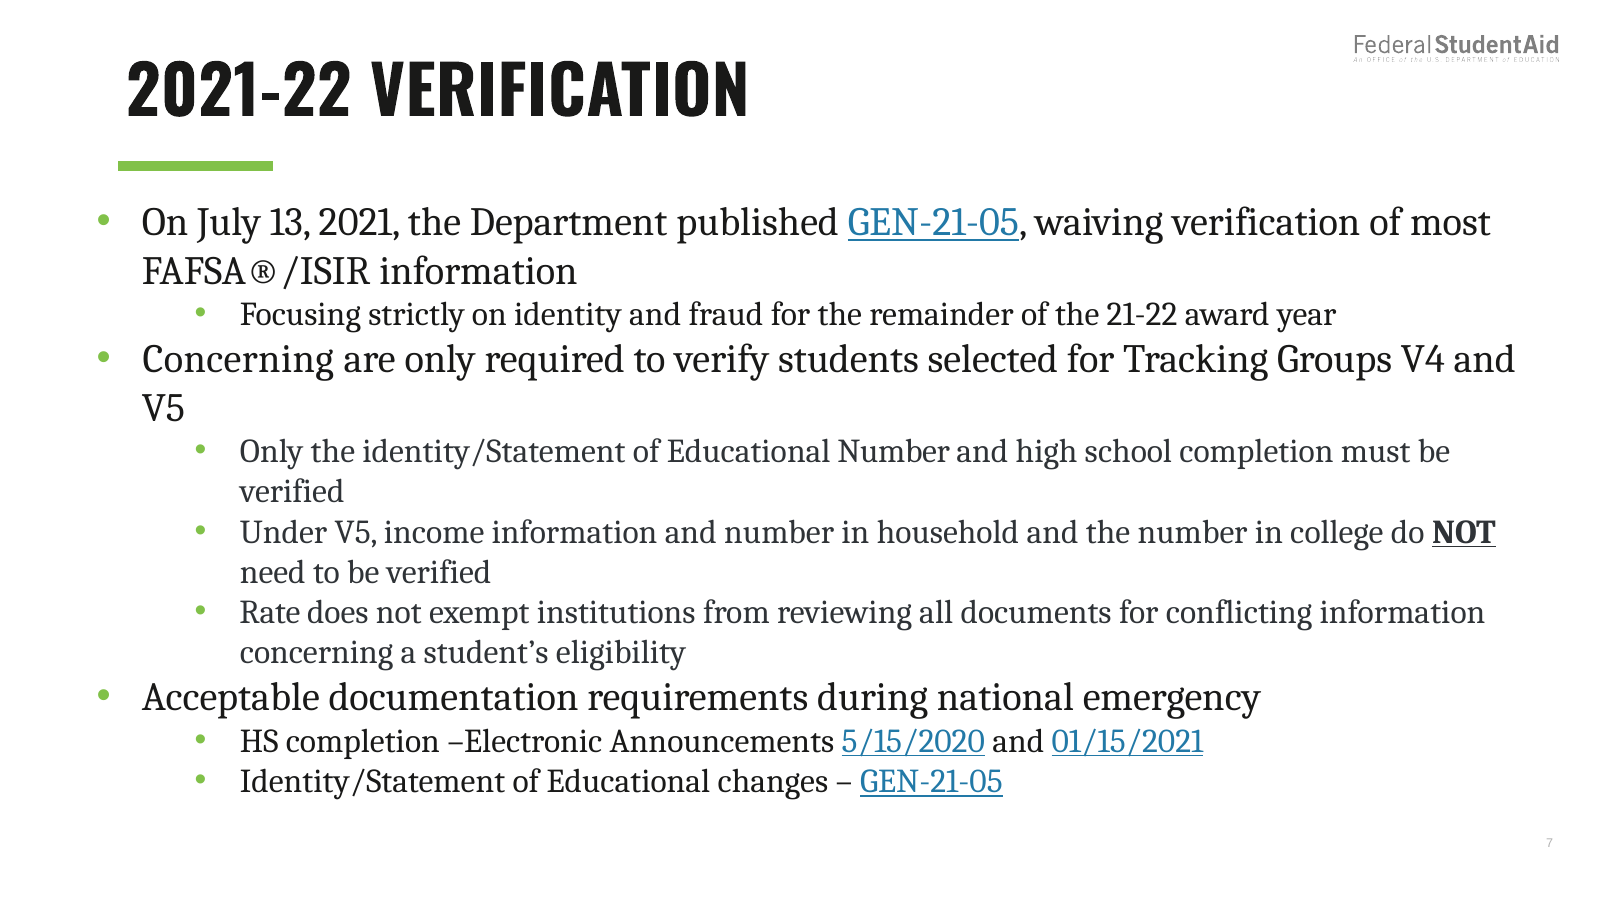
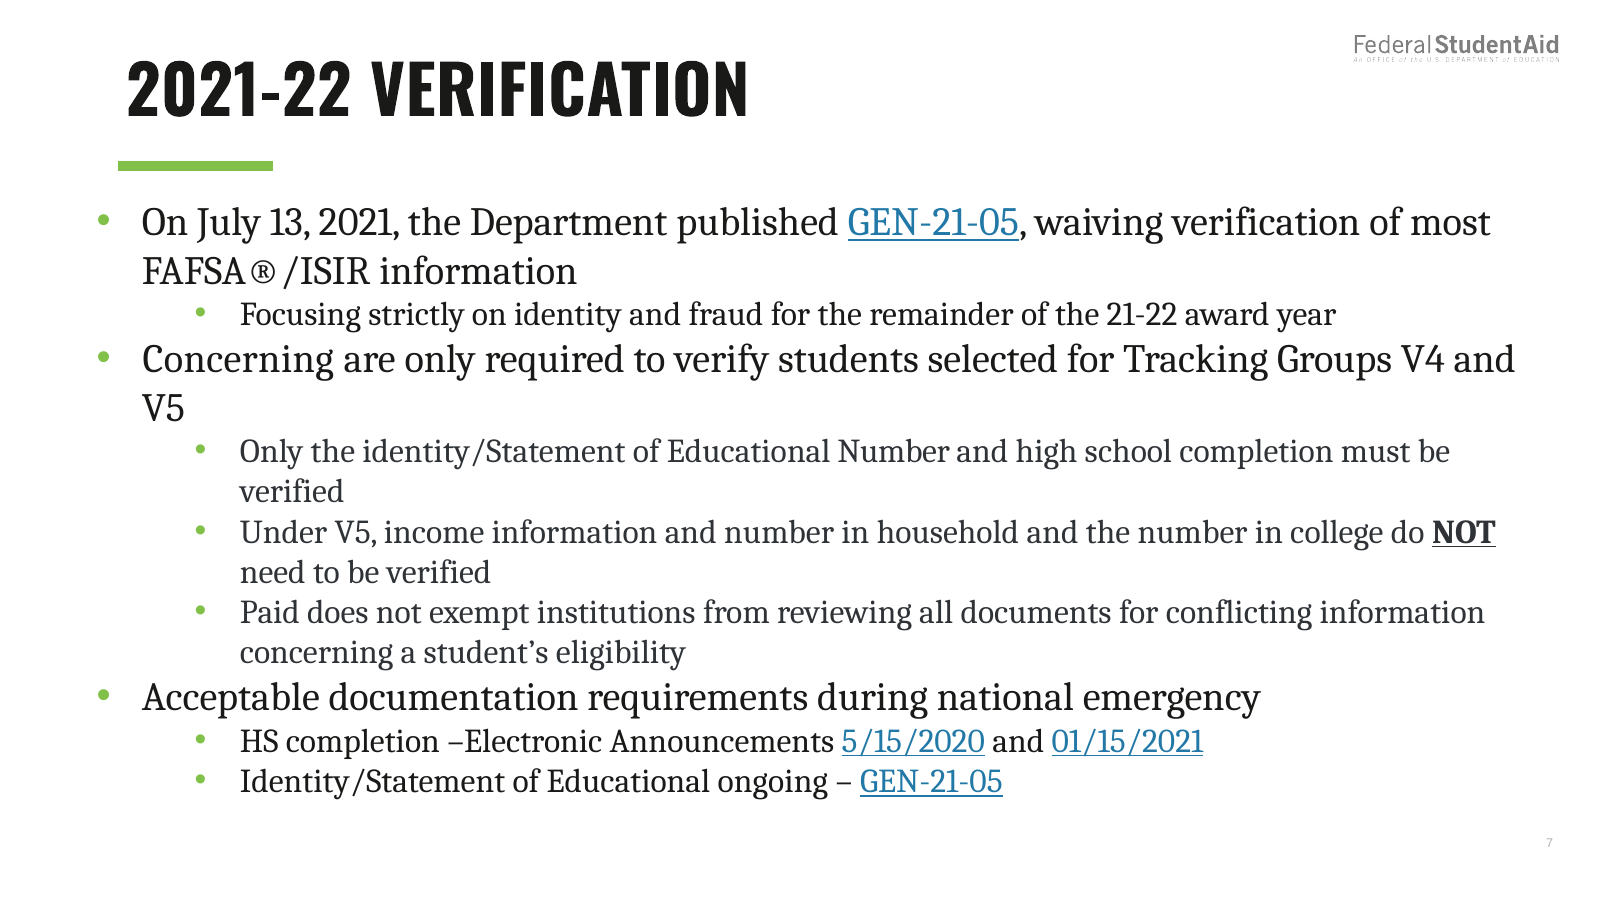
Rate: Rate -> Paid
changes: changes -> ongoing
